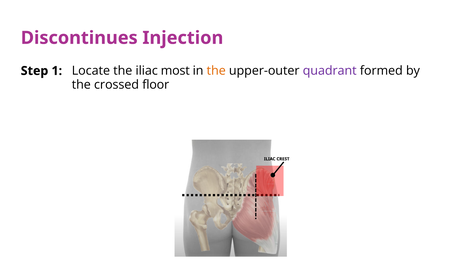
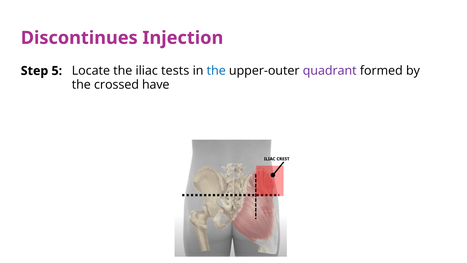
1: 1 -> 5
most: most -> tests
the at (216, 71) colour: orange -> blue
floor: floor -> have
